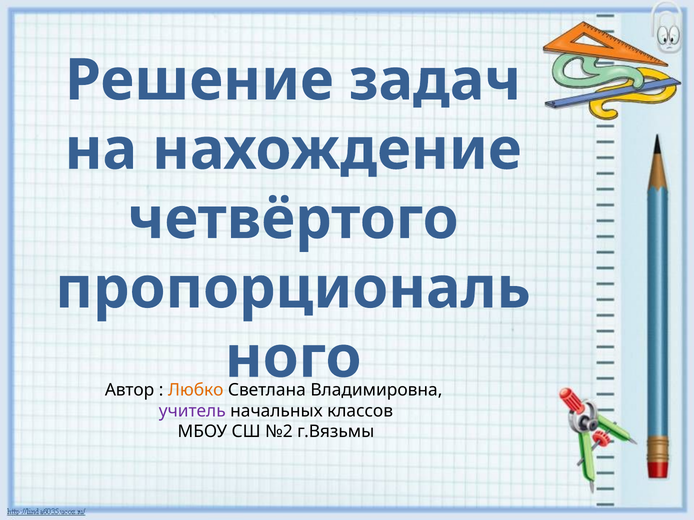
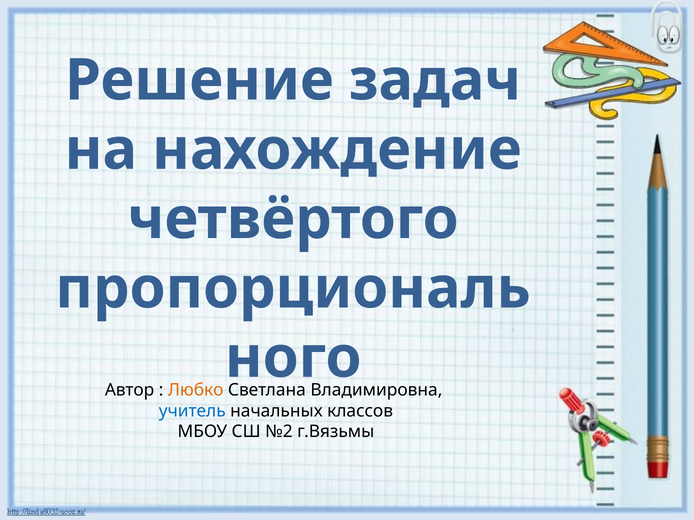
учитель colour: purple -> blue
